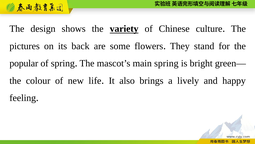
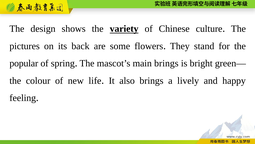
main spring: spring -> brings
